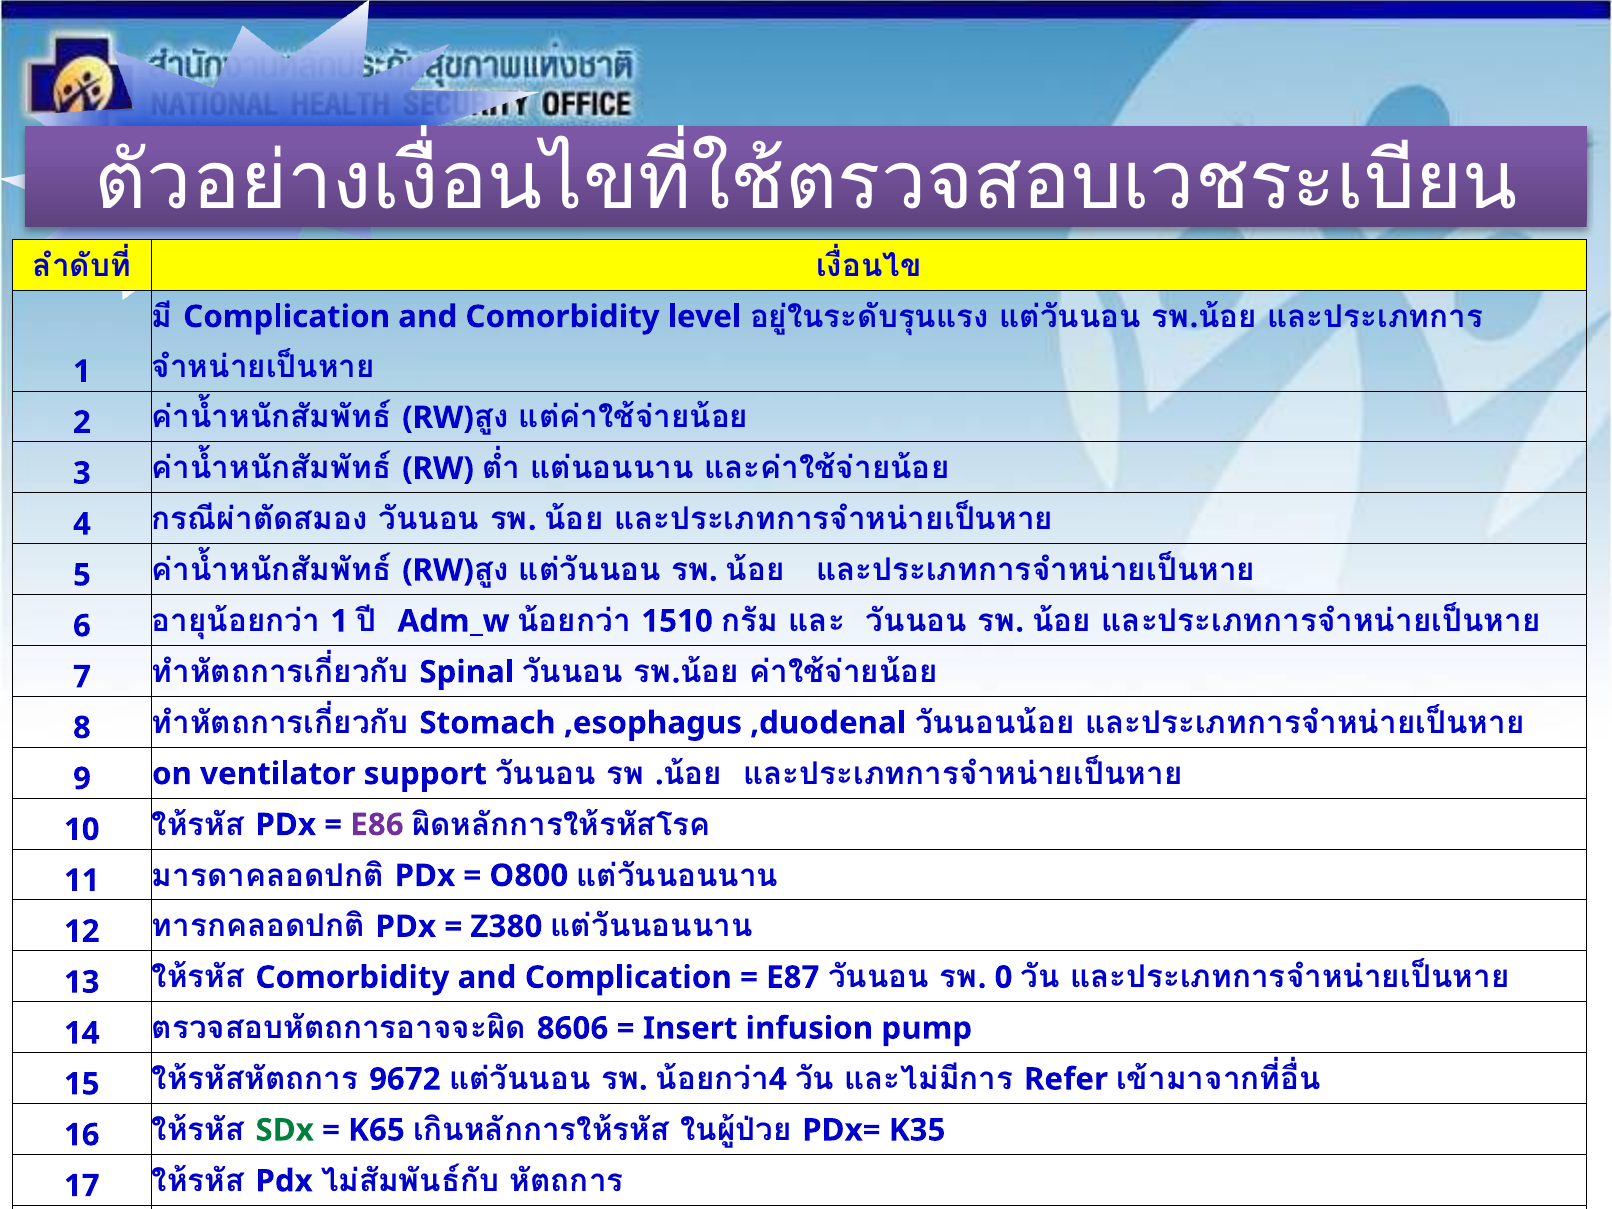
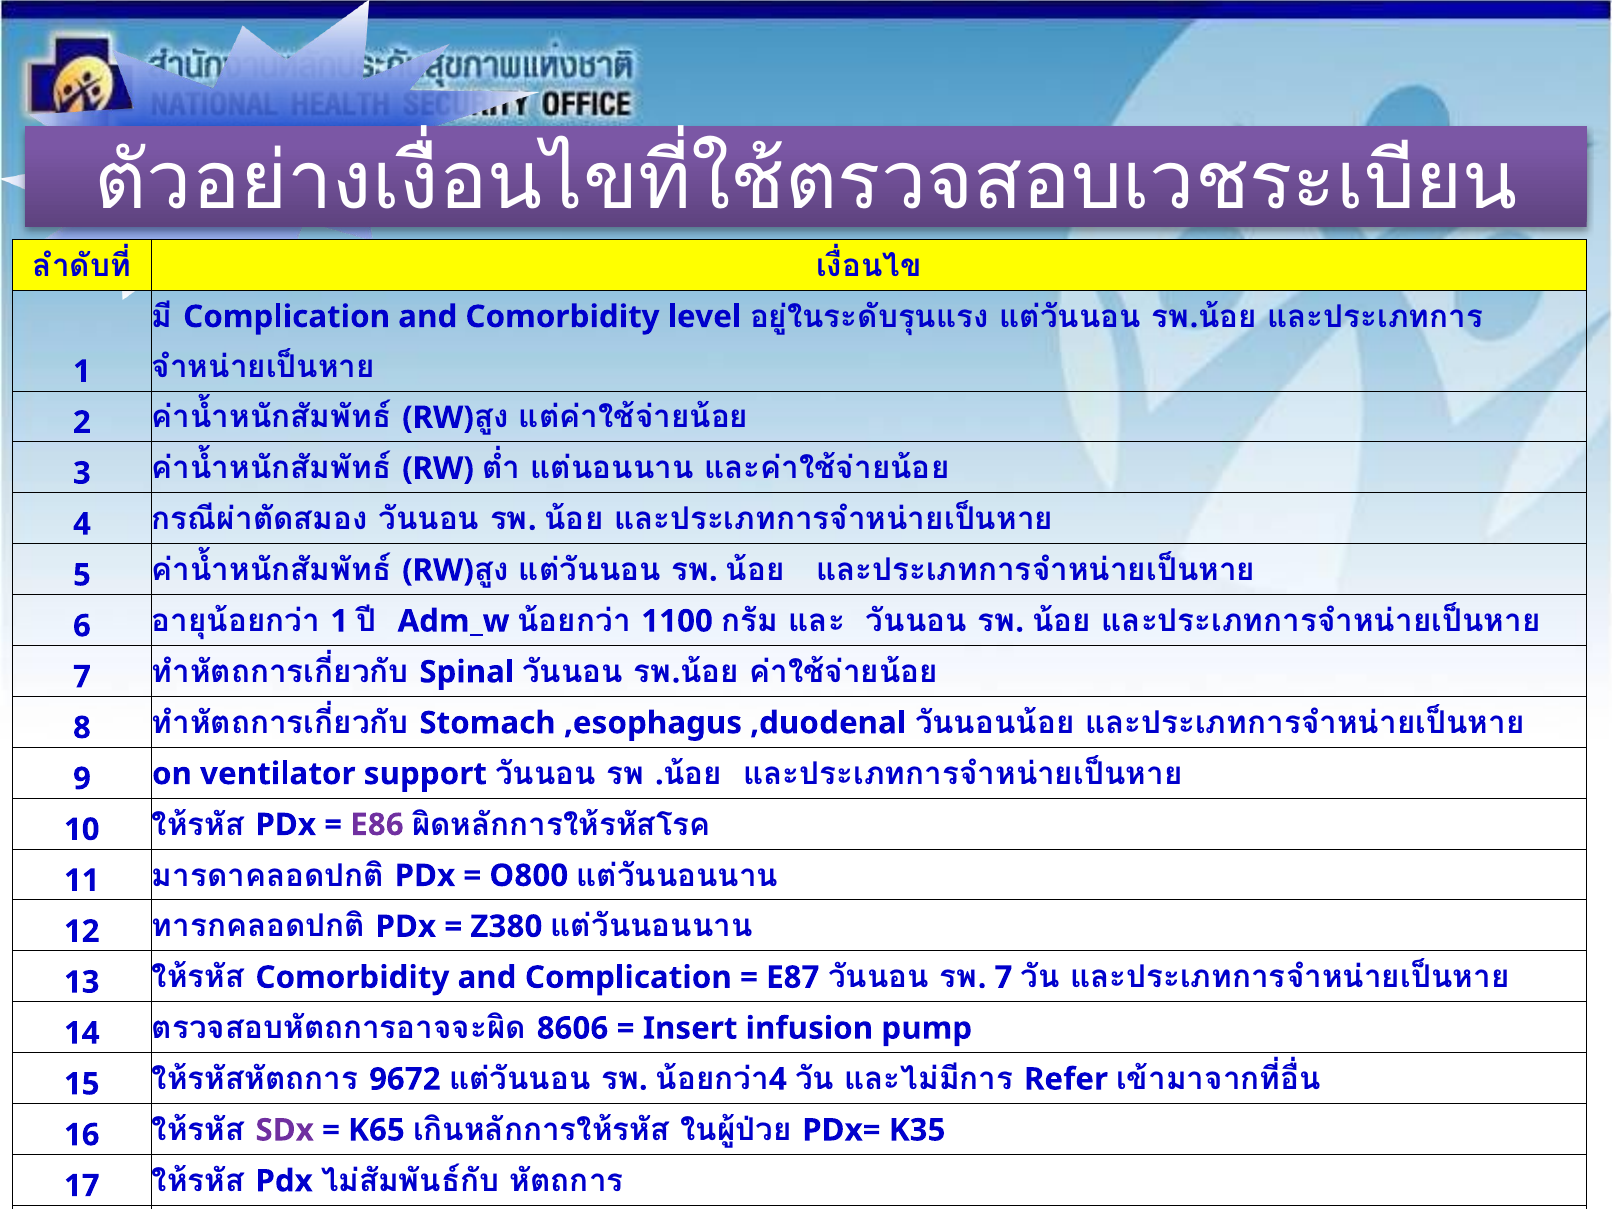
1510: 1510 -> 1100
0 at (1004, 977): 0 -> 7
SDx colour: green -> purple
